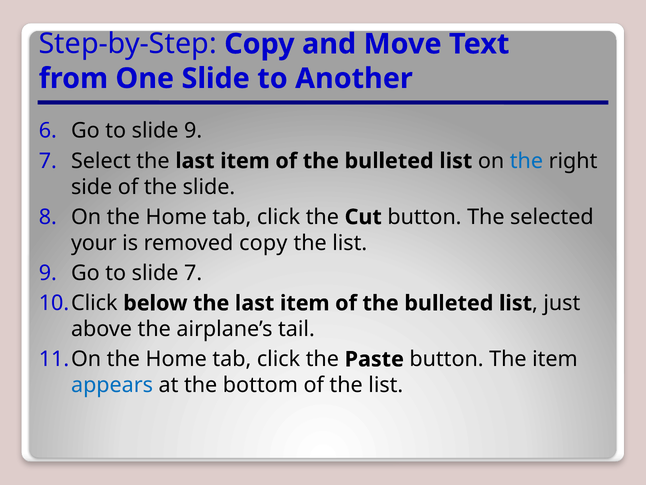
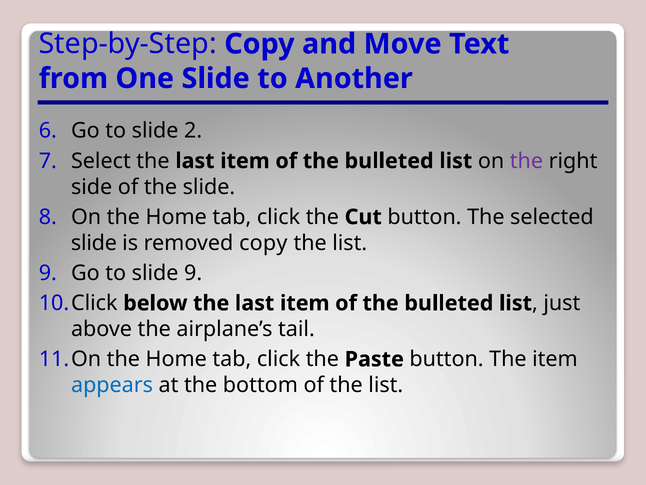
slide 9: 9 -> 2
the at (526, 161) colour: blue -> purple
your at (94, 243): your -> slide
slide 7: 7 -> 9
